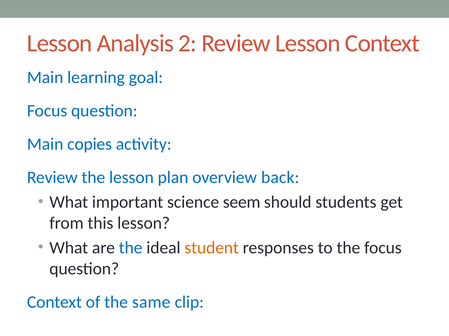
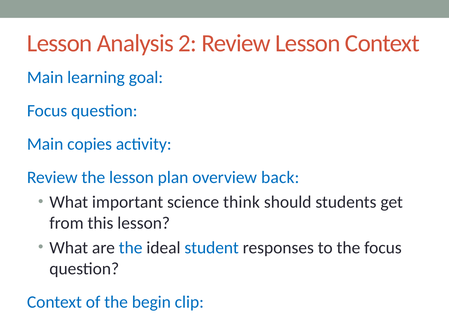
seem: seem -> think
student colour: orange -> blue
same: same -> begin
